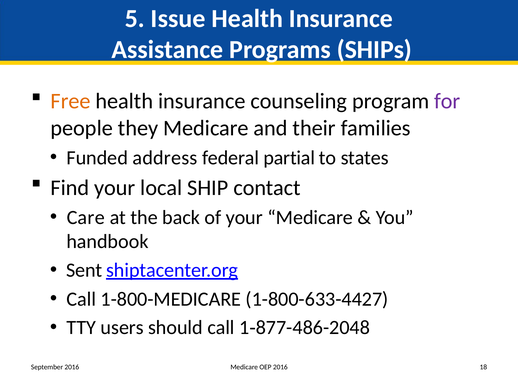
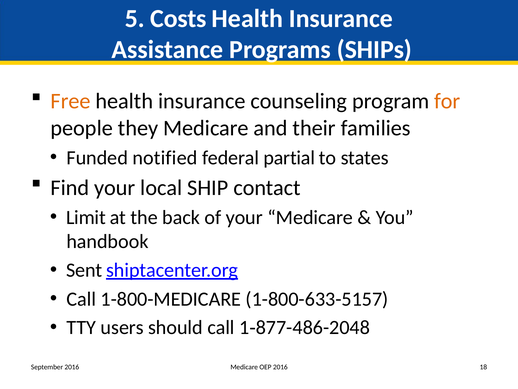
Issue: Issue -> Costs
for colour: purple -> orange
address: address -> notified
Care: Care -> Limit
1-800-633-4427: 1-800-633-4427 -> 1-800-633-5157
